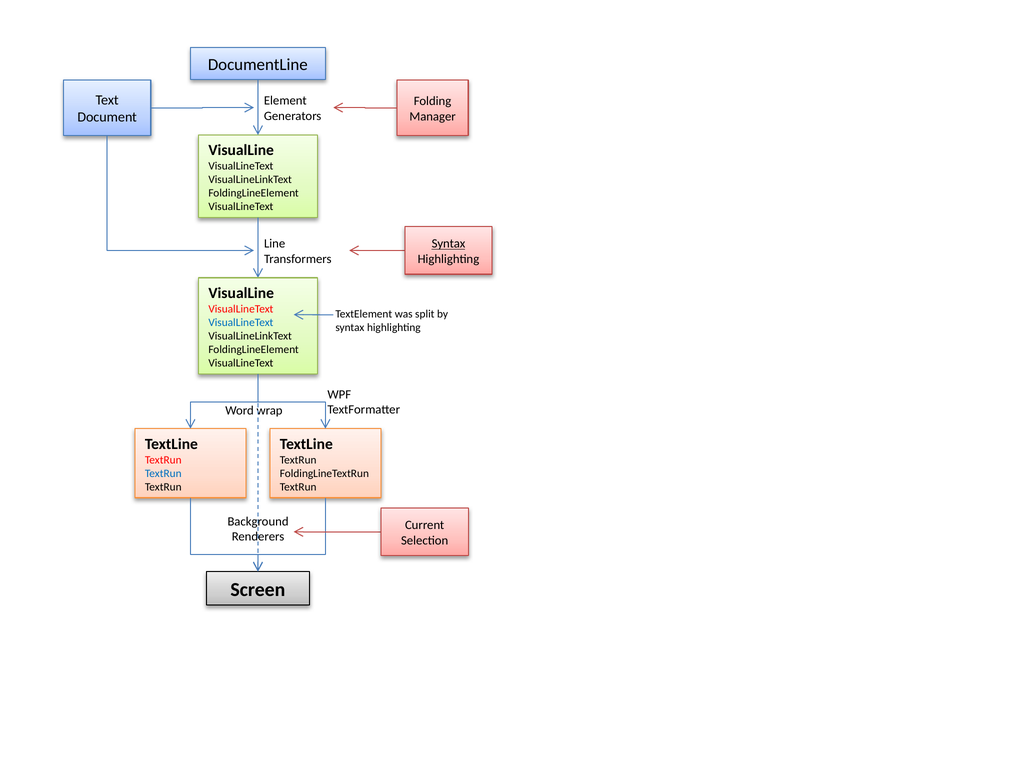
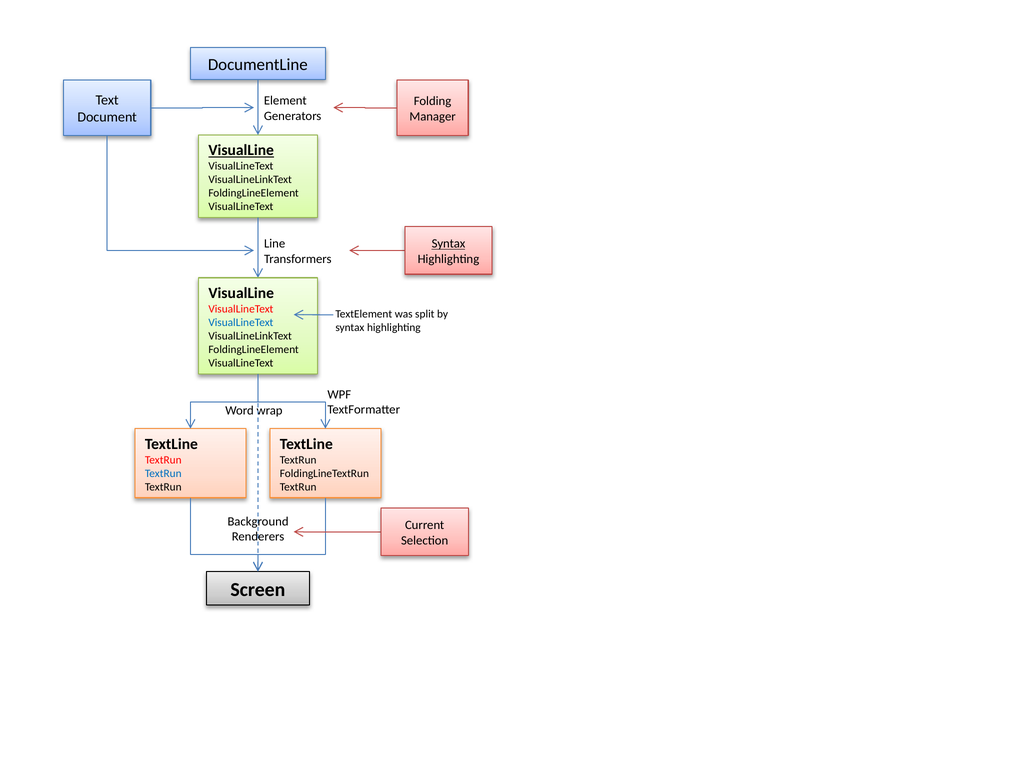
VisualLine at (241, 150) underline: none -> present
